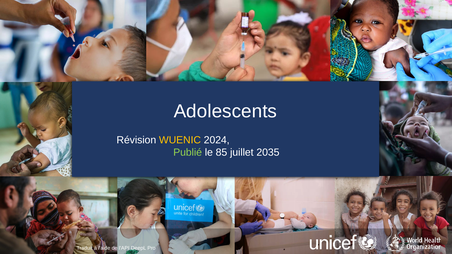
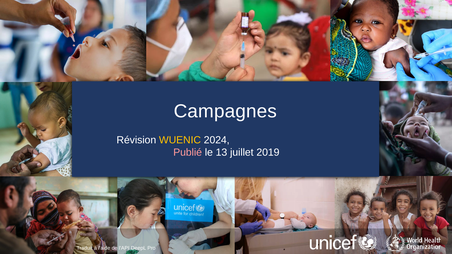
Adolescents: Adolescents -> Campagnes
Publié colour: light green -> pink
85: 85 -> 13
2035: 2035 -> 2019
